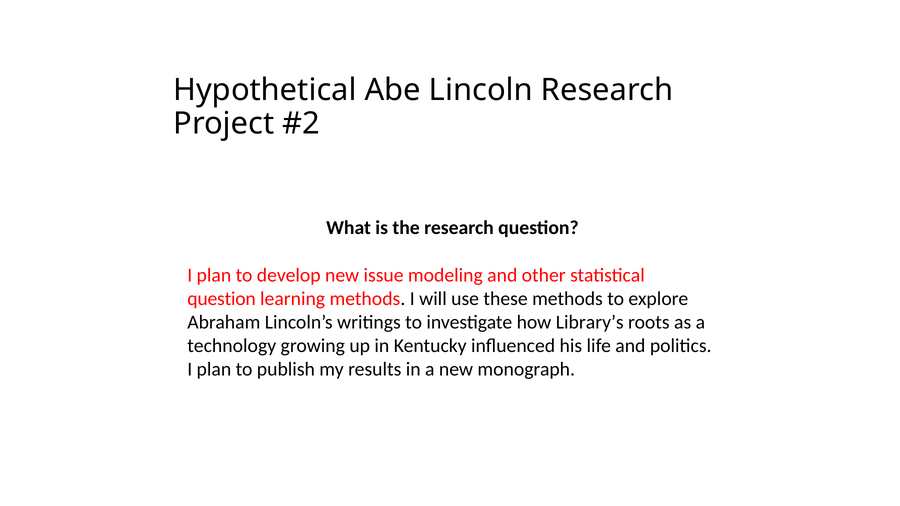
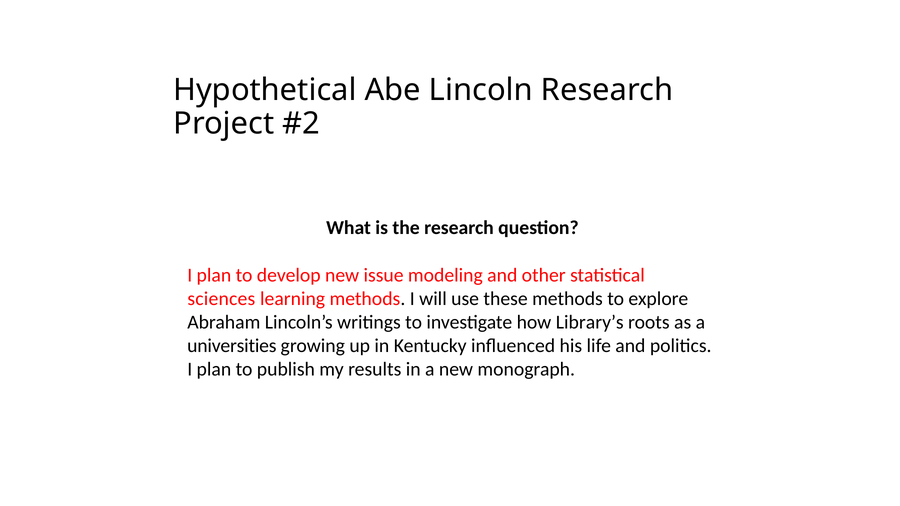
question at (222, 299): question -> sciences
technology: technology -> universities
